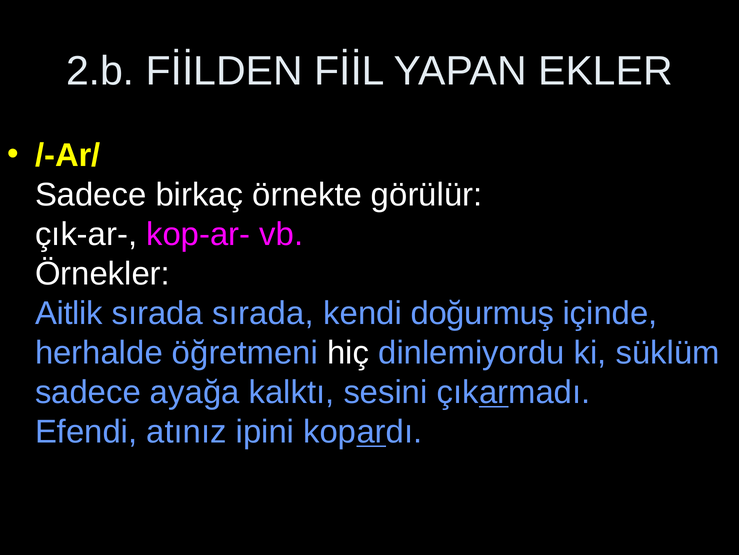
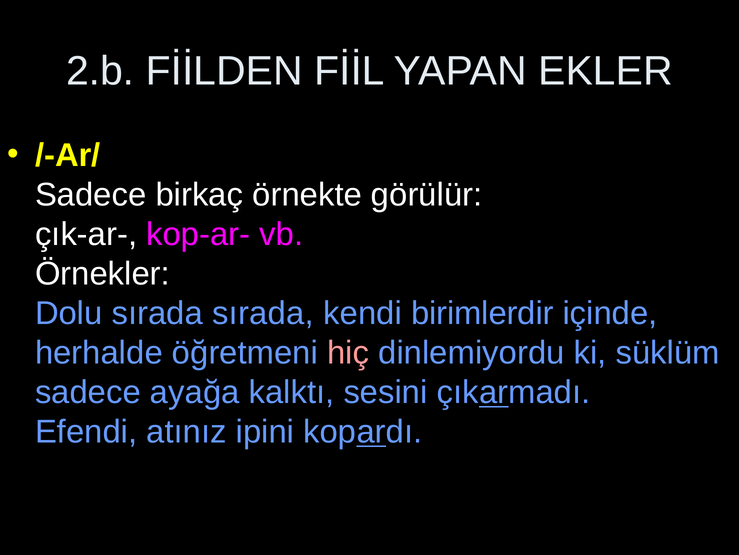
Aitlik: Aitlik -> Dolu
doğurmuş: doğurmuş -> birimlerdir
hiç colour: white -> pink
